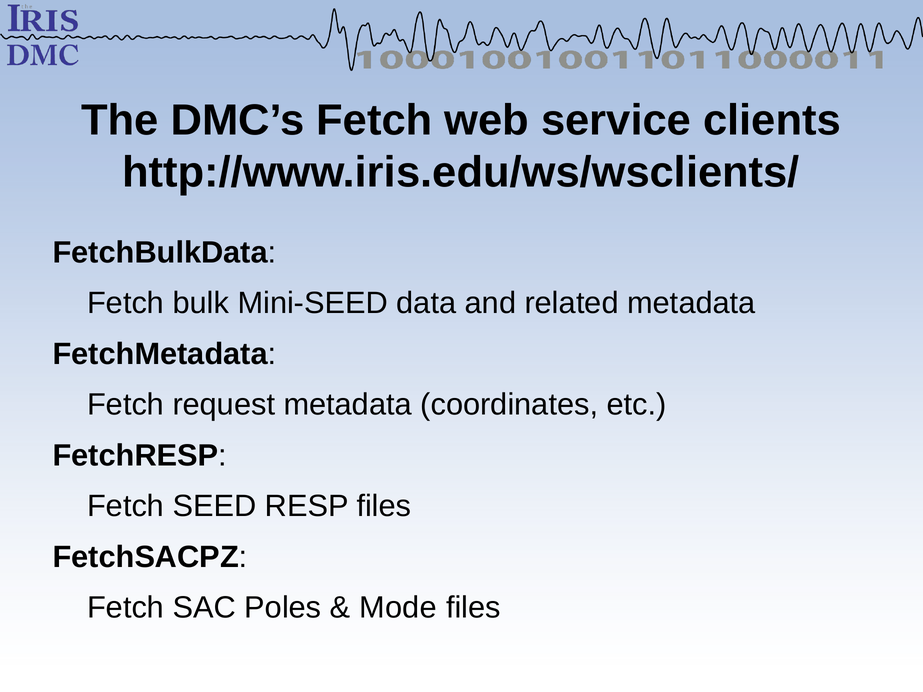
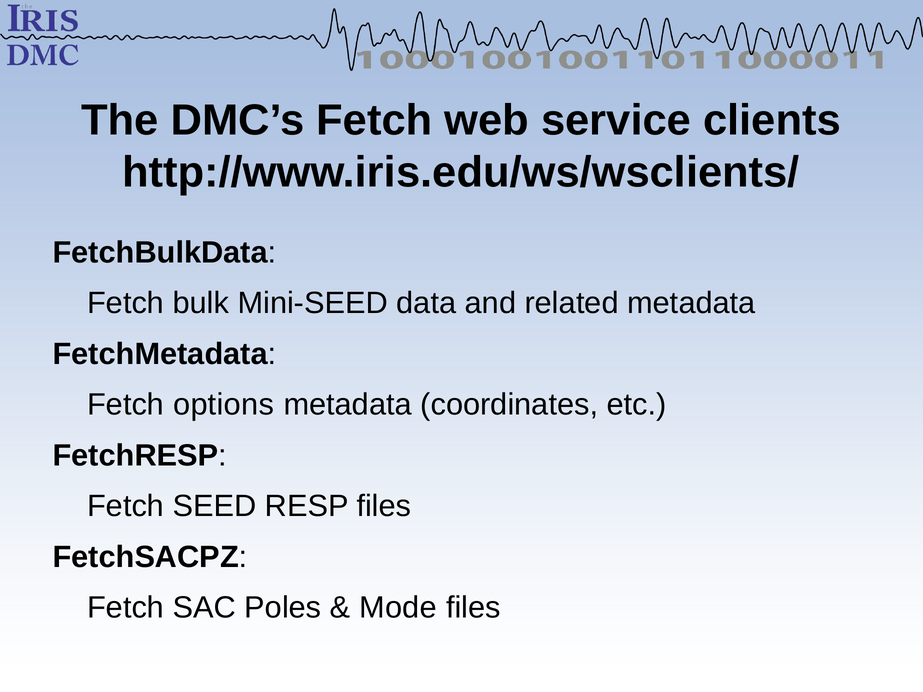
request: request -> options
